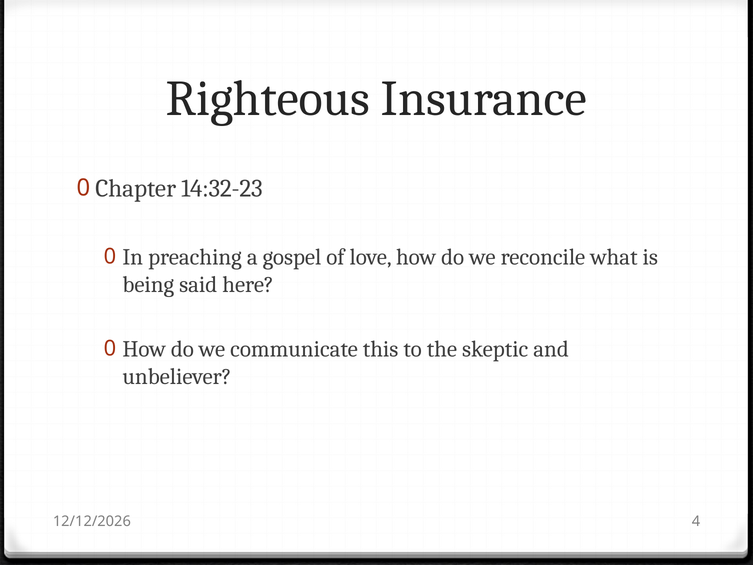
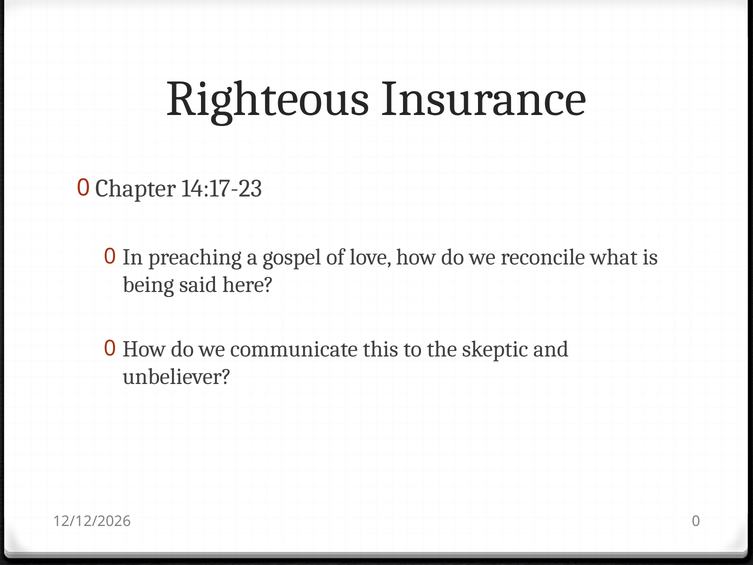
14:32-23: 14:32-23 -> 14:17-23
4 at (696, 521): 4 -> 0
